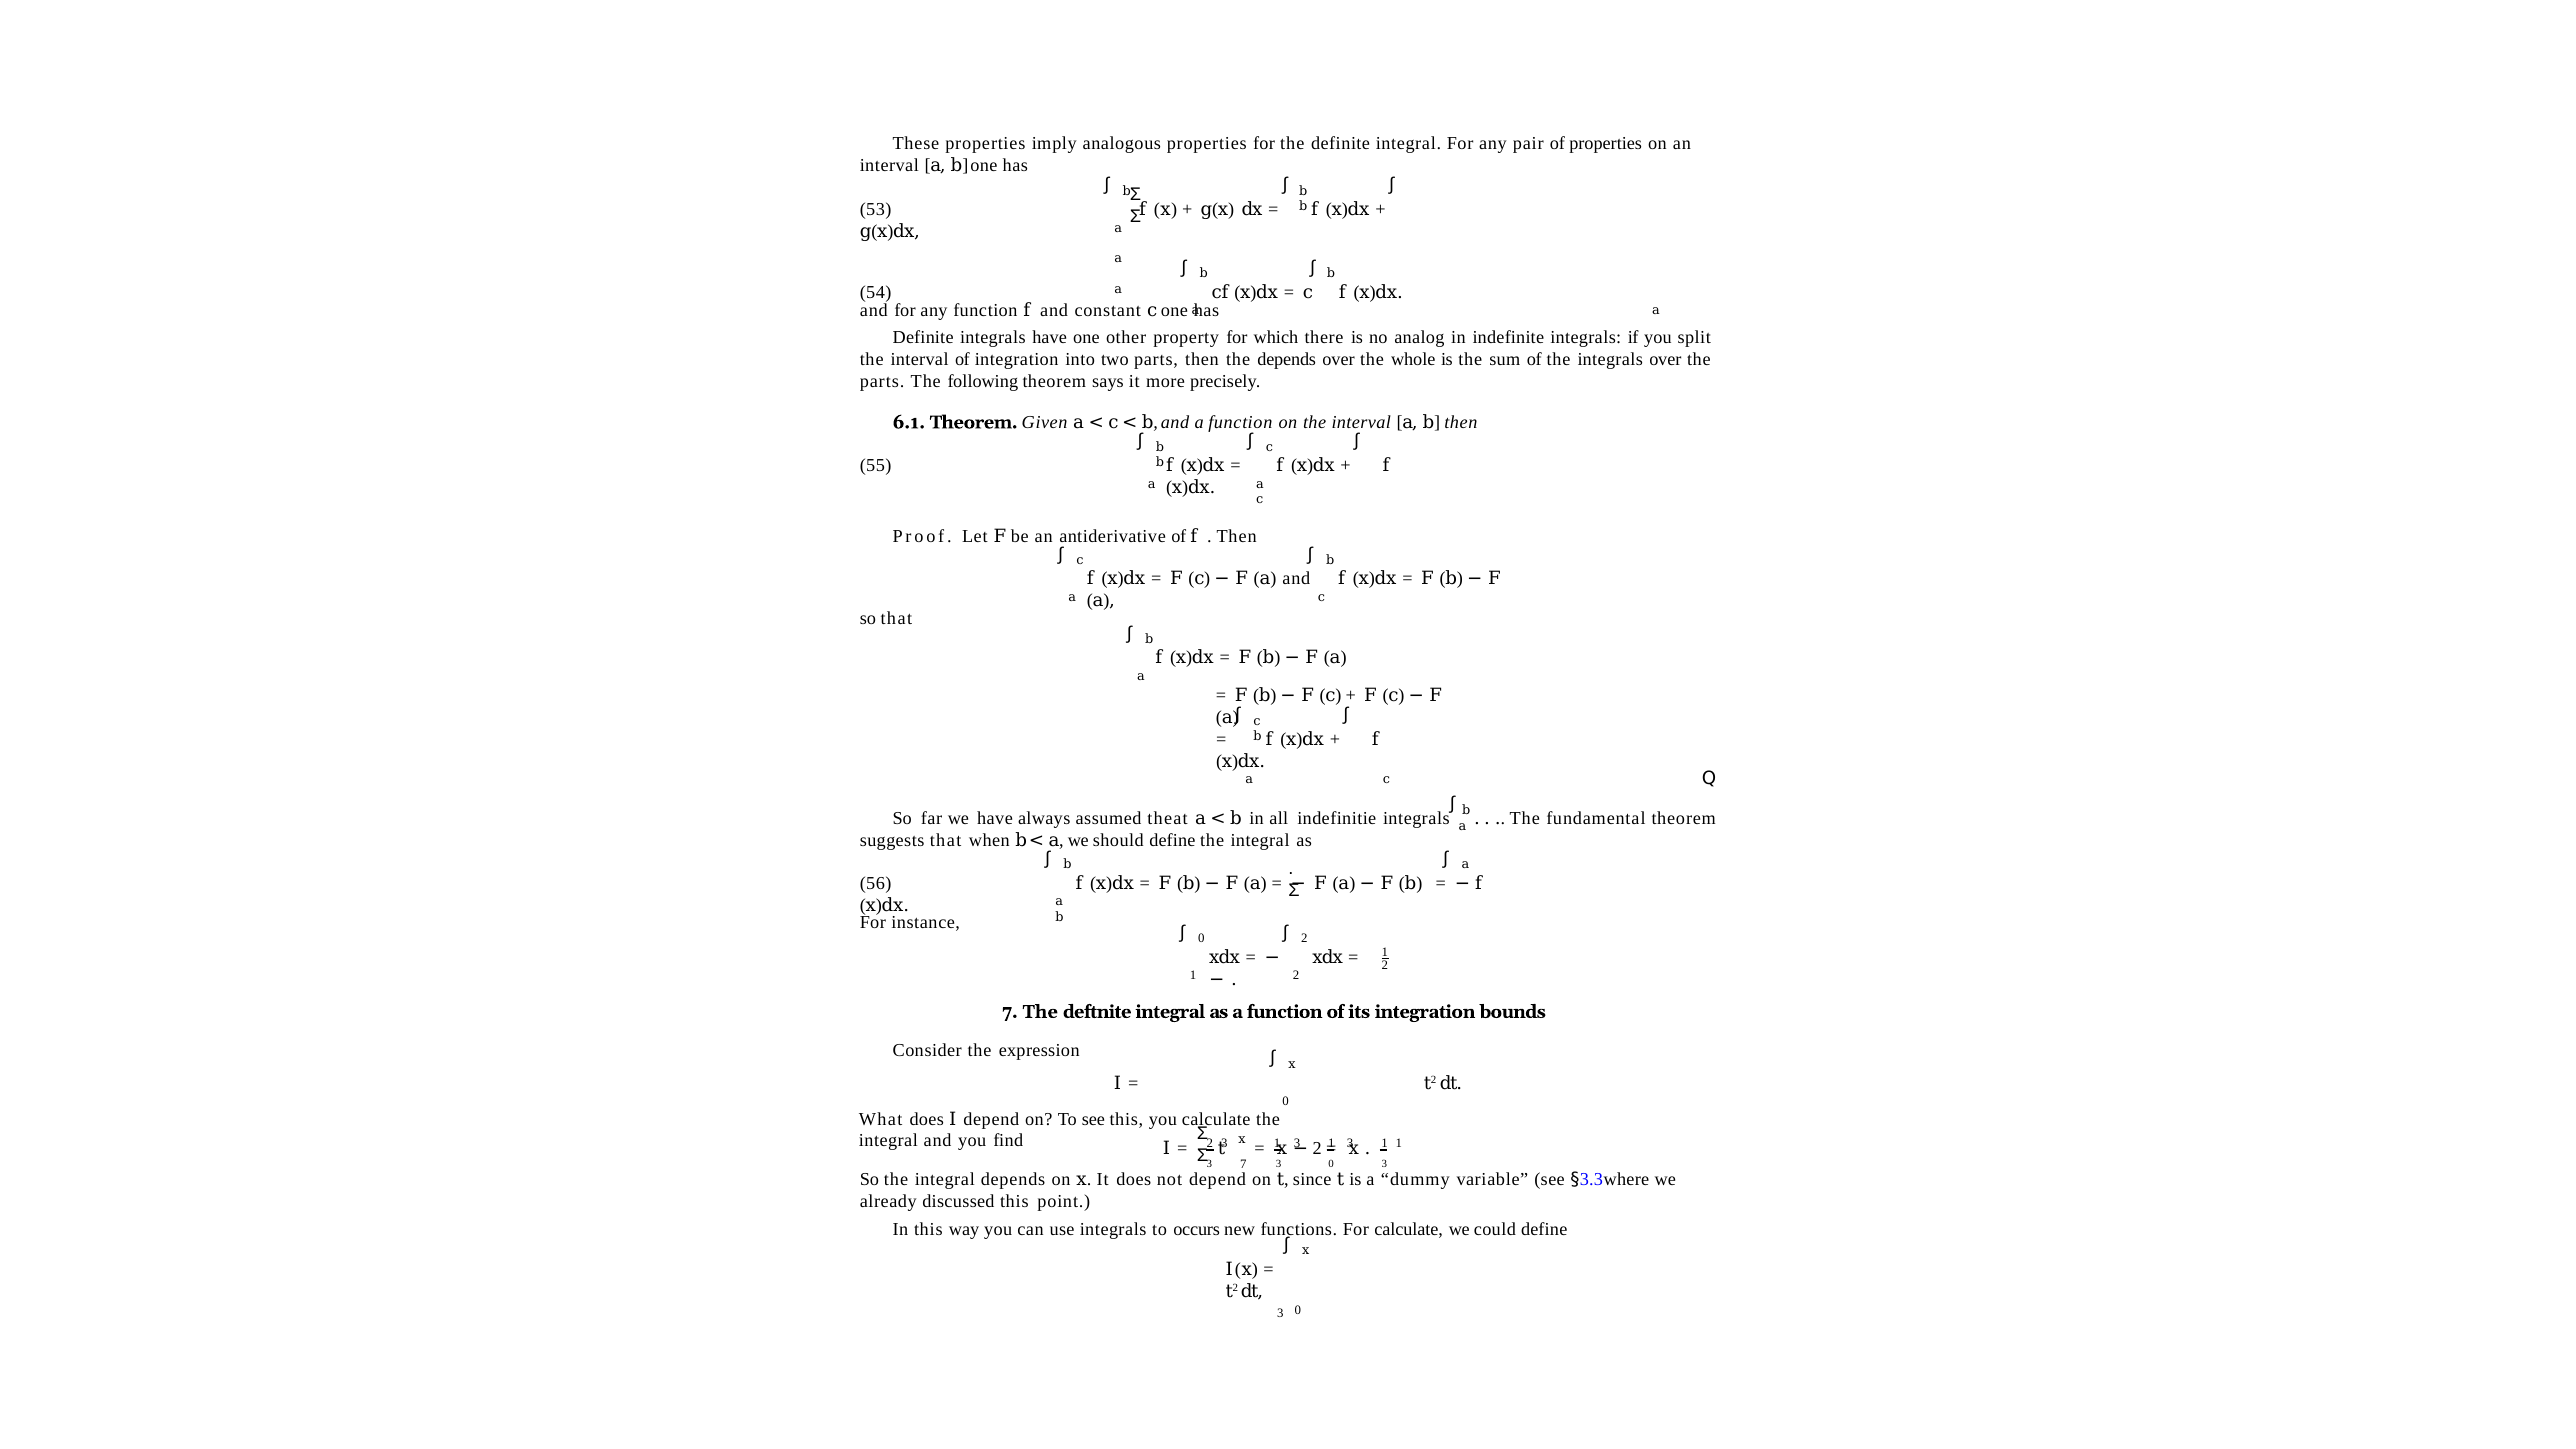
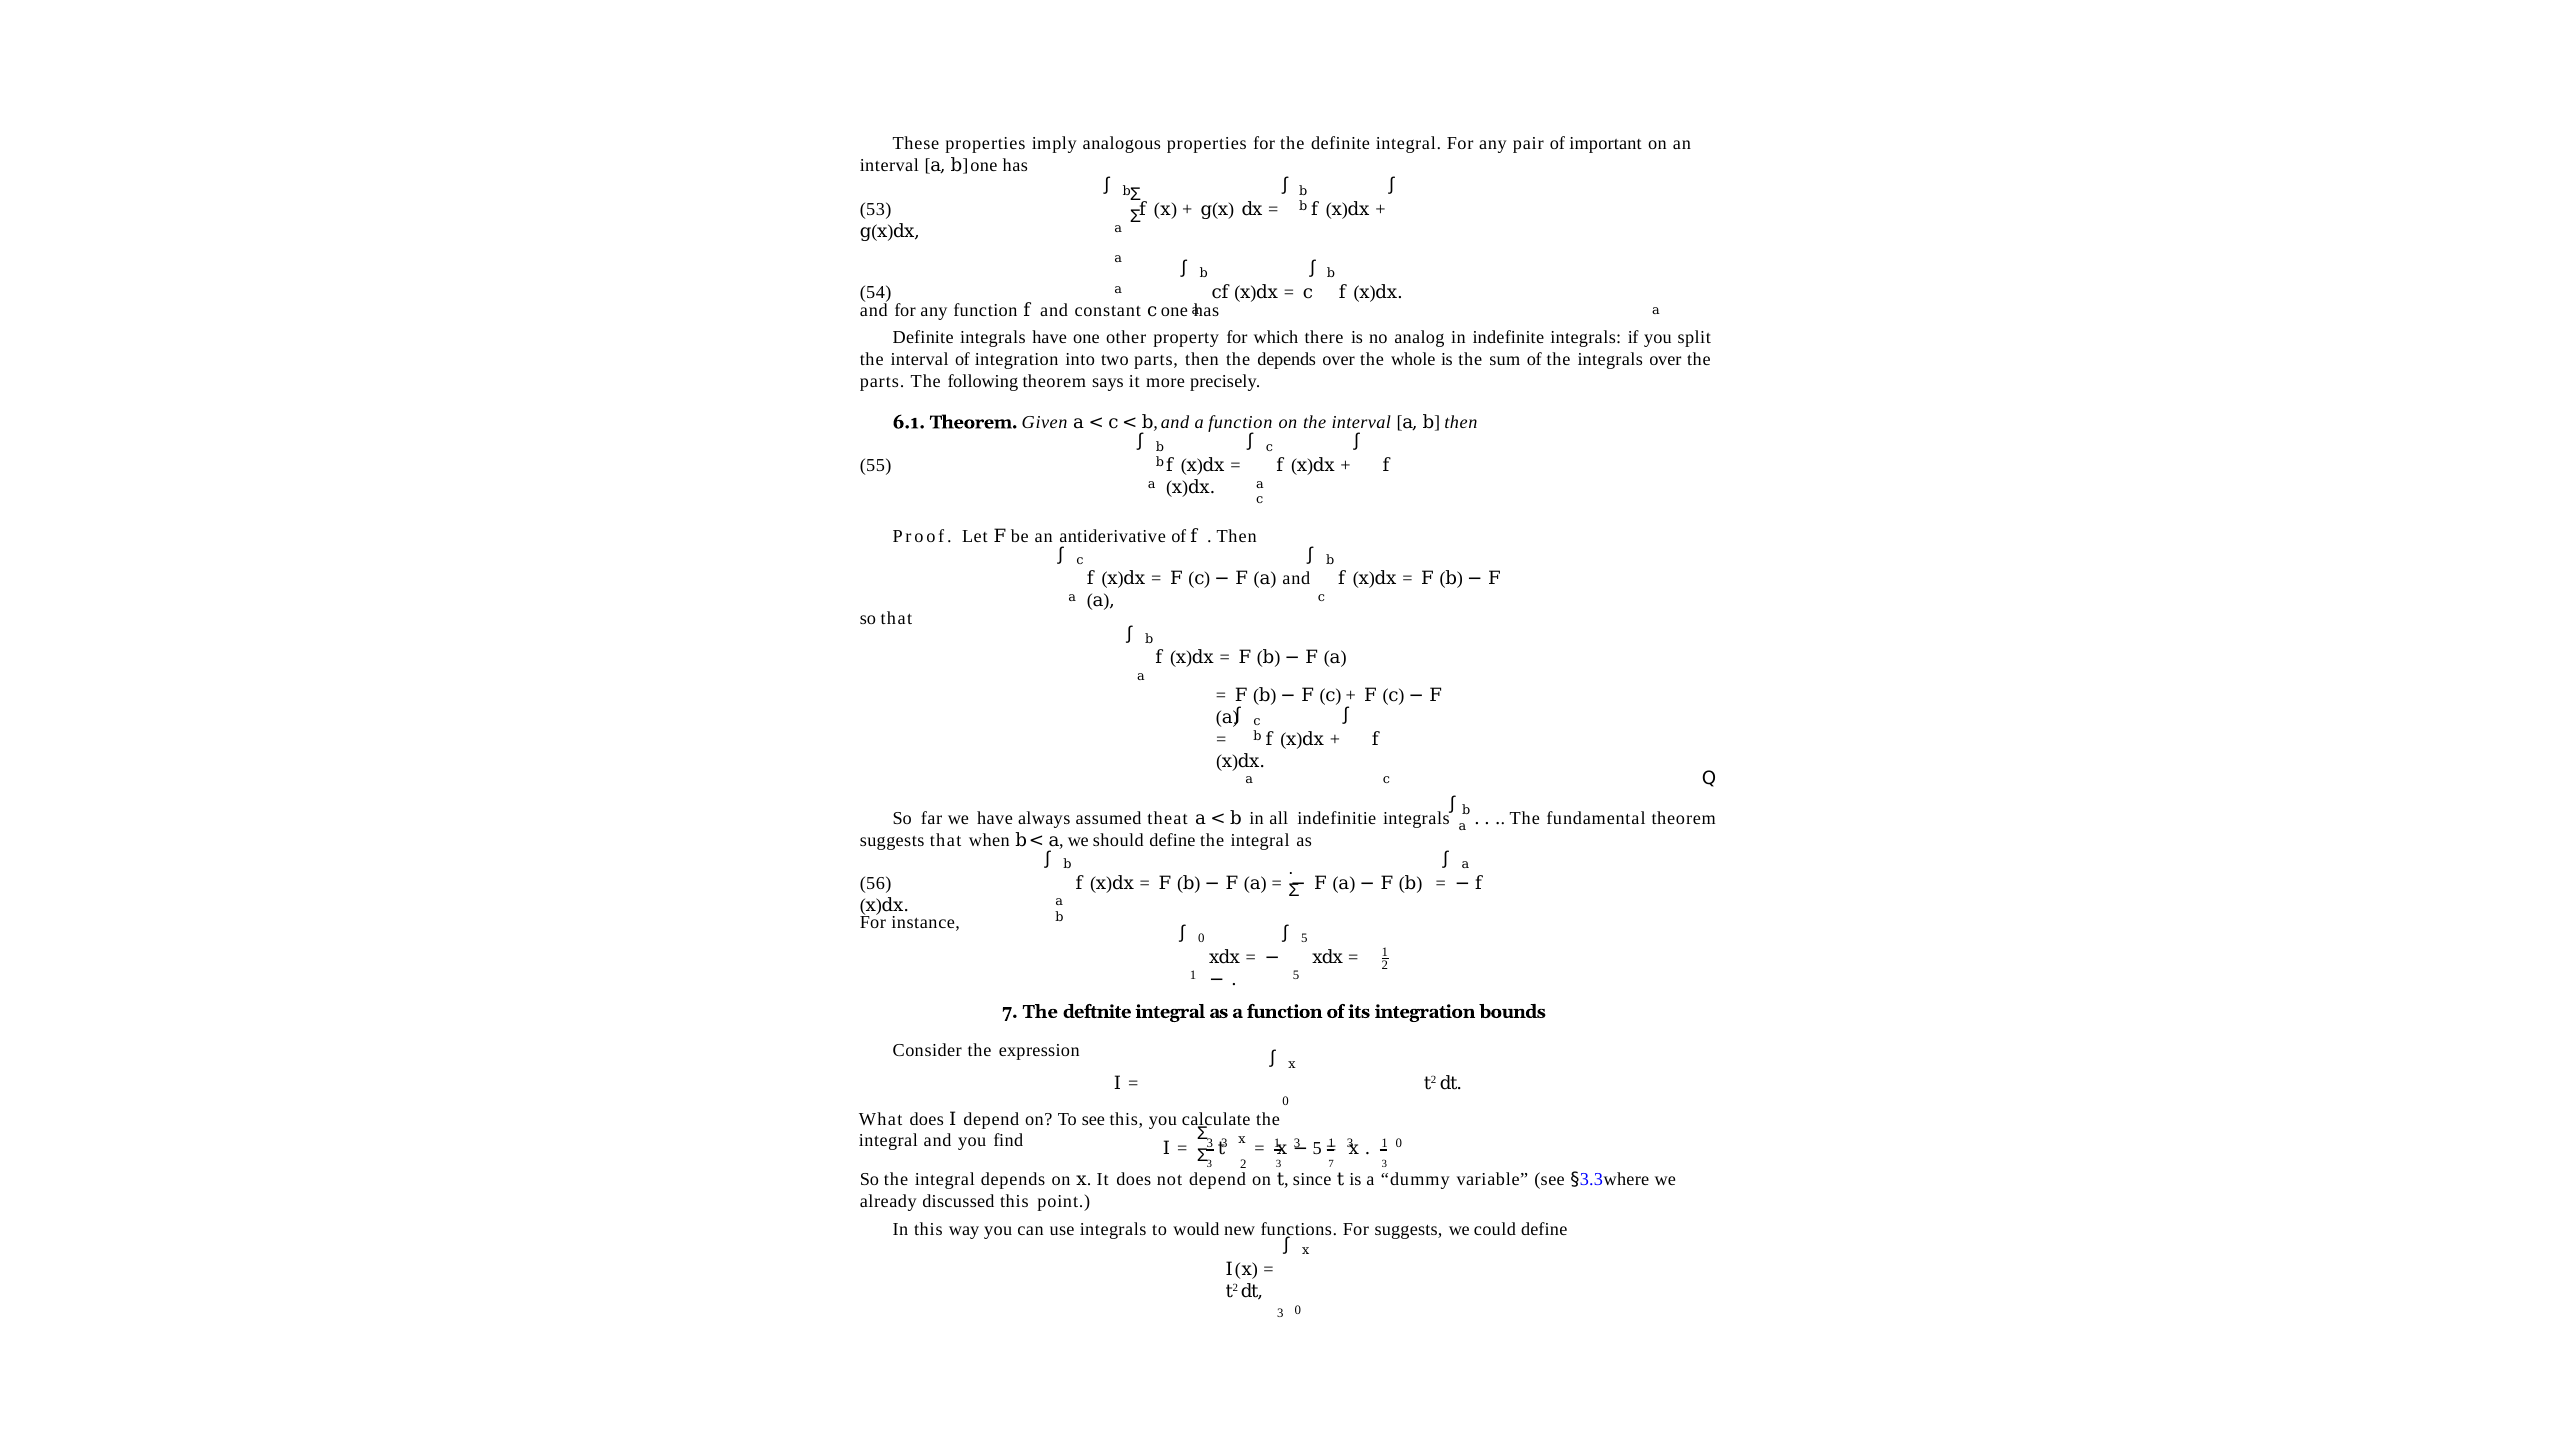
of properties: properties -> important
0 2: 2 -> 5
2 at (1296, 976): 2 -> 5
find 2: 2 -> 3
1 1: 1 -> 0
2 at (1317, 1149): 2 -> 5
3 7: 7 -> 2
3 0: 0 -> 7
occurs: occurs -> would
For calculate: calculate -> suggests
